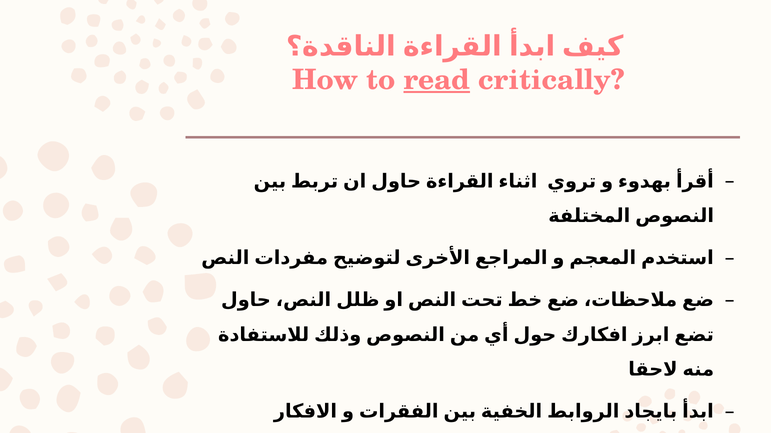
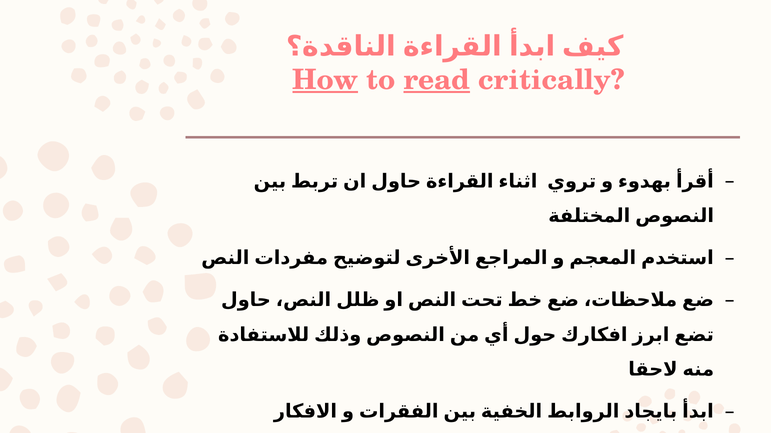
How underline: none -> present
